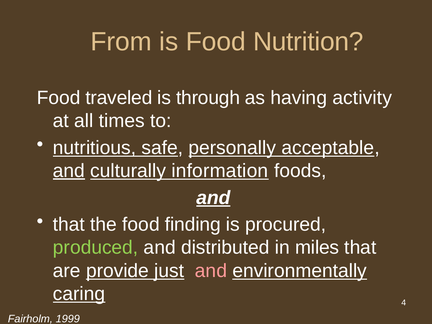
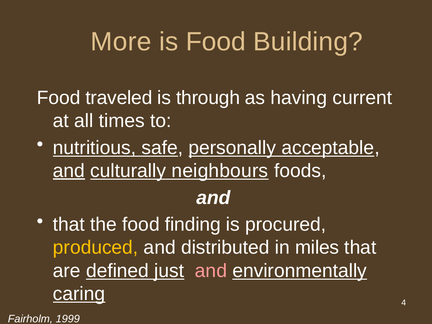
From: From -> More
Nutrition: Nutrition -> Building
activity: activity -> current
information: information -> neighbours
and at (213, 198) underline: present -> none
produced colour: light green -> yellow
provide: provide -> defined
